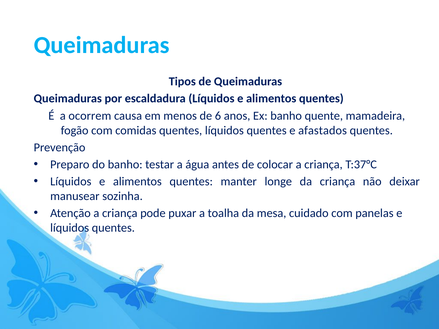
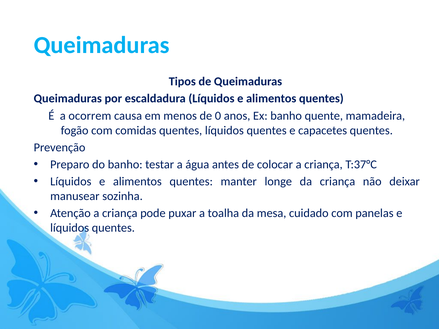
6: 6 -> 0
afastados: afastados -> capacetes
